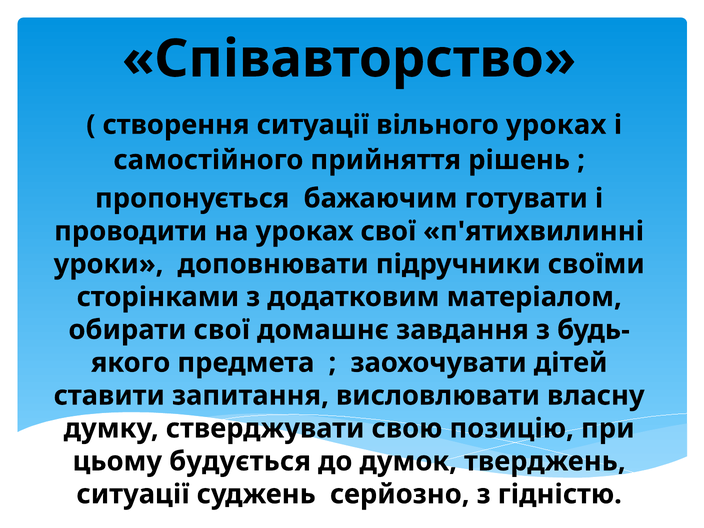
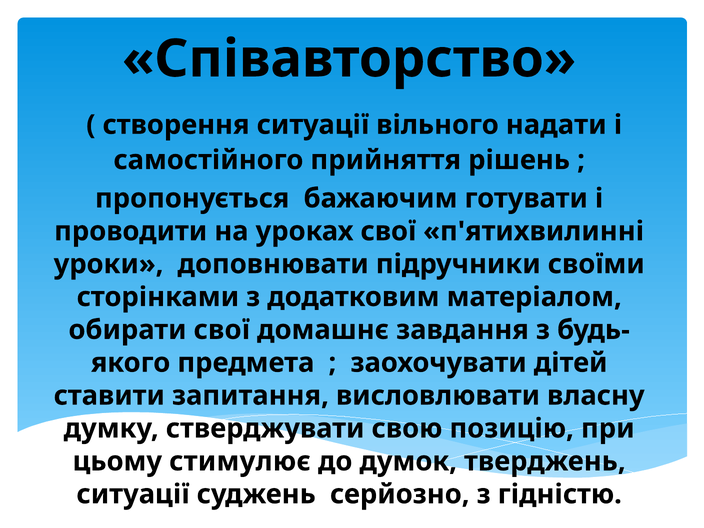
вільного уроках: уроках -> надати
будується: будується -> стимулює
